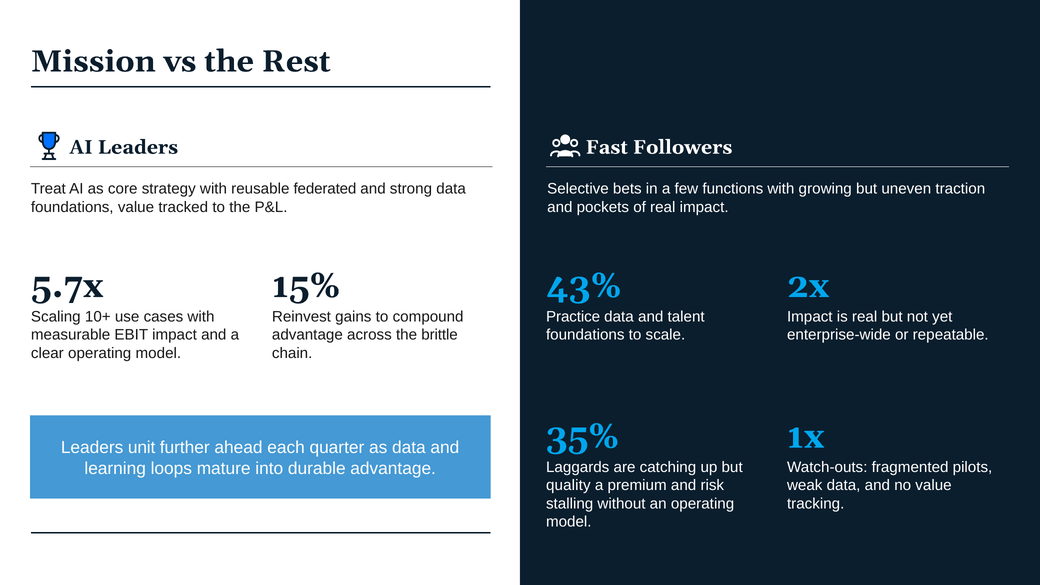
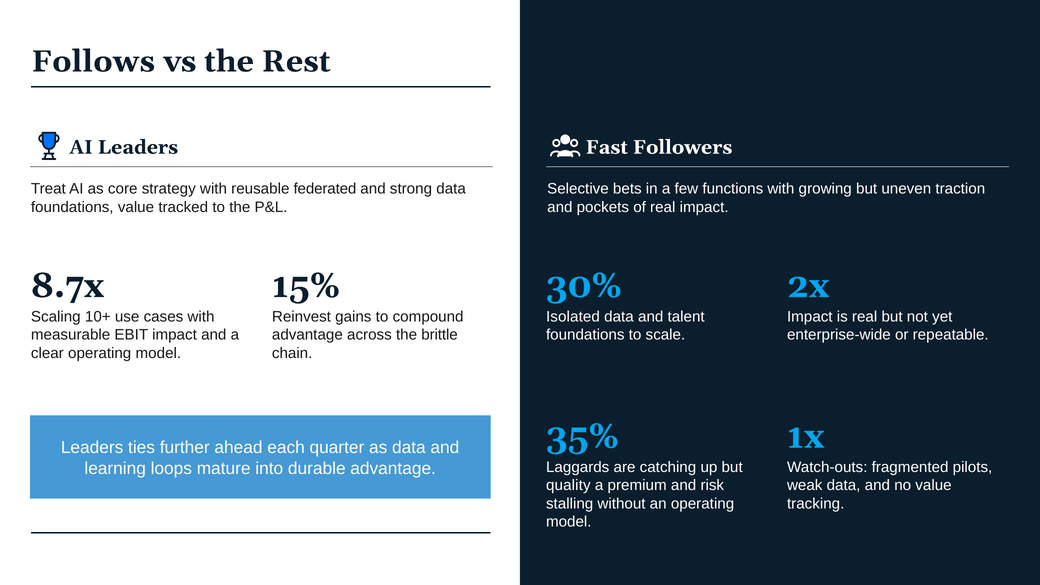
Mission: Mission -> Follows
5.7x: 5.7x -> 8.7x
43%: 43% -> 30%
Practice: Practice -> Isolated
unit: unit -> ties
